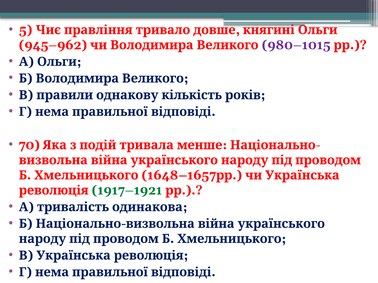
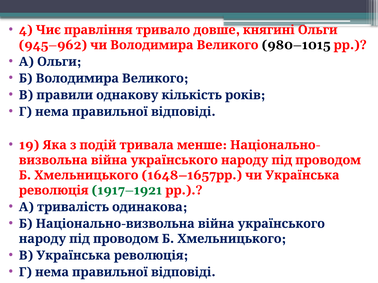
5: 5 -> 4
980–1015 colour: purple -> black
70: 70 -> 19
